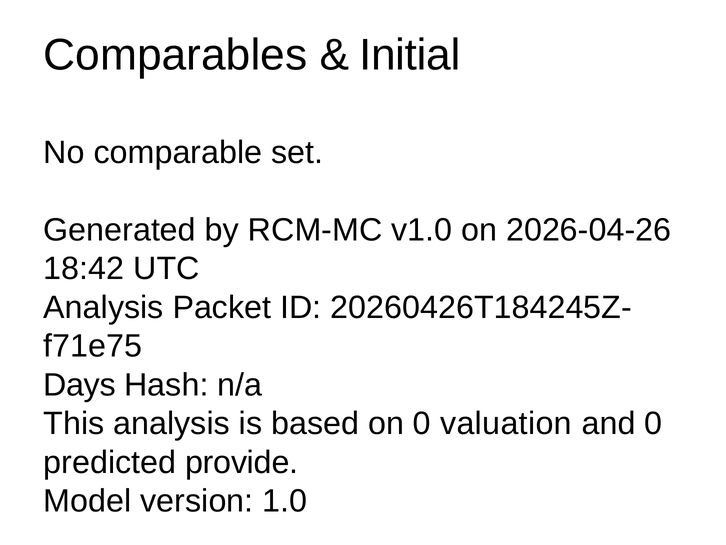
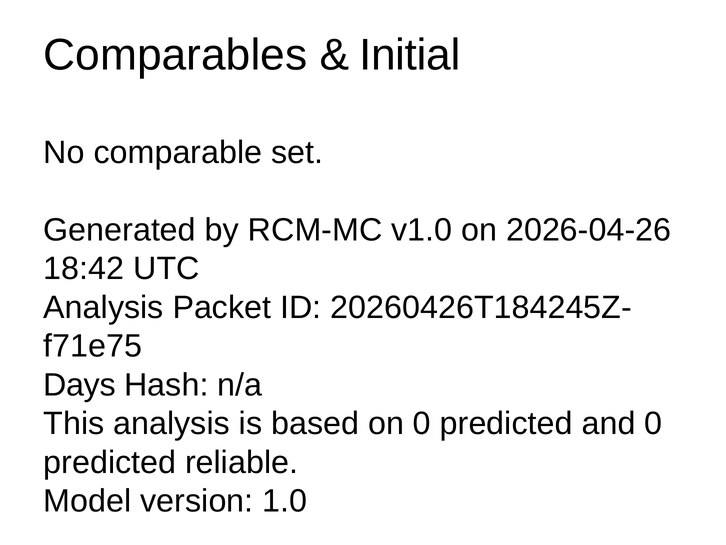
on 0 valuation: valuation -> predicted
provide: provide -> reliable
